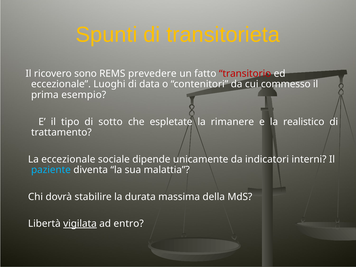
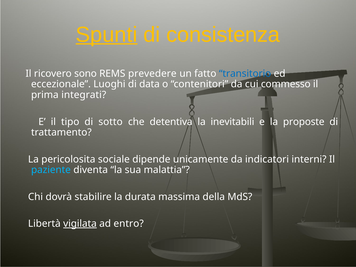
Spunti underline: none -> present
transitorieta: transitorieta -> consistenza
transitorio colour: red -> blue
esempio: esempio -> integrati
espletate: espletate -> detentiva
rimanere: rimanere -> inevitabili
realistico: realistico -> proposte
La eccezionale: eccezionale -> pericolosita
